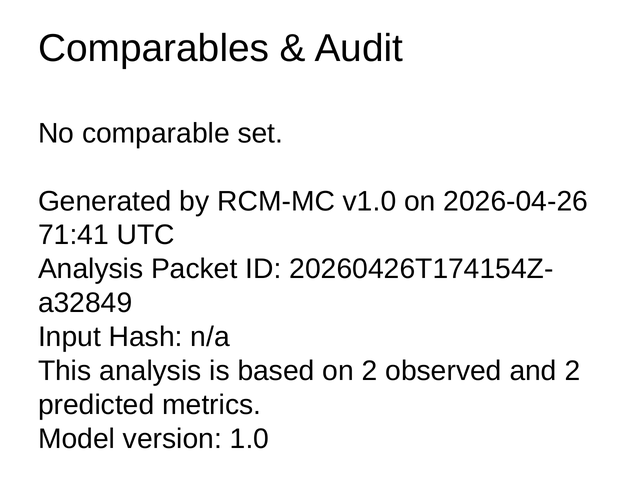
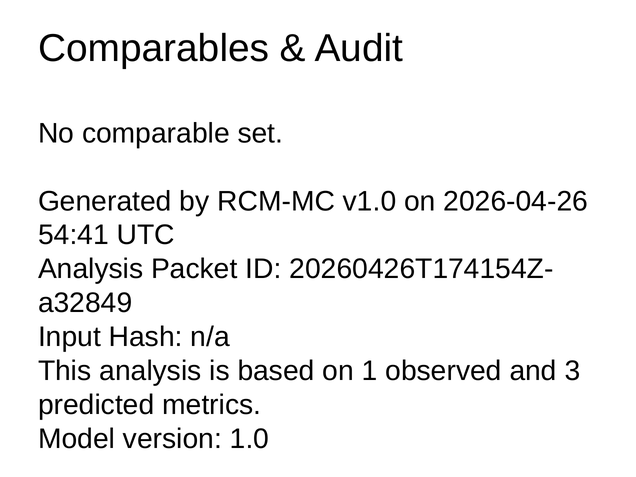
71:41: 71:41 -> 54:41
on 2: 2 -> 1
and 2: 2 -> 3
